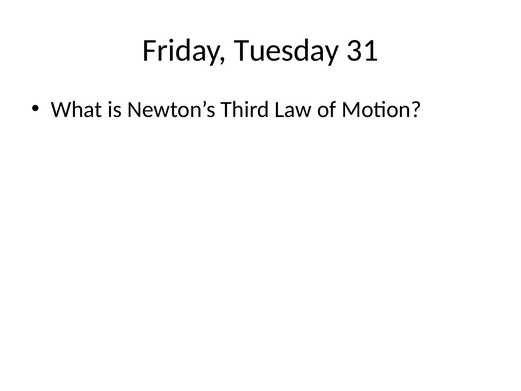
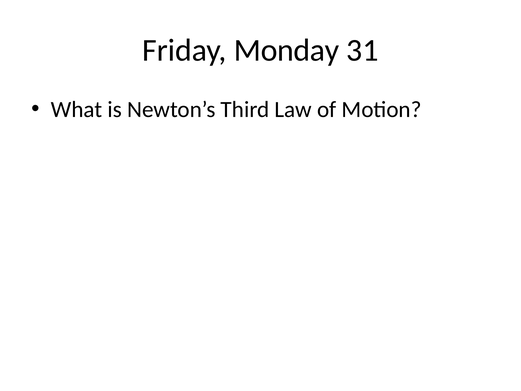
Tuesday: Tuesday -> Monday
